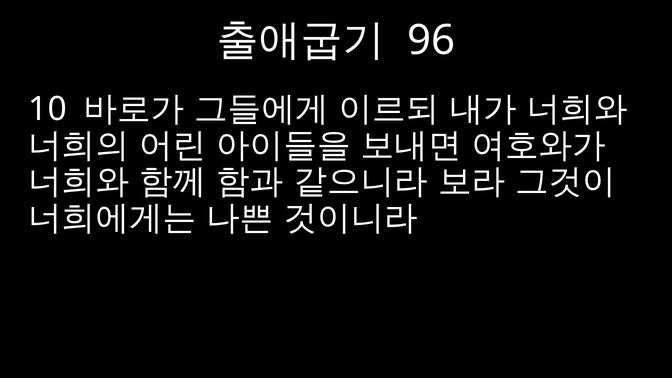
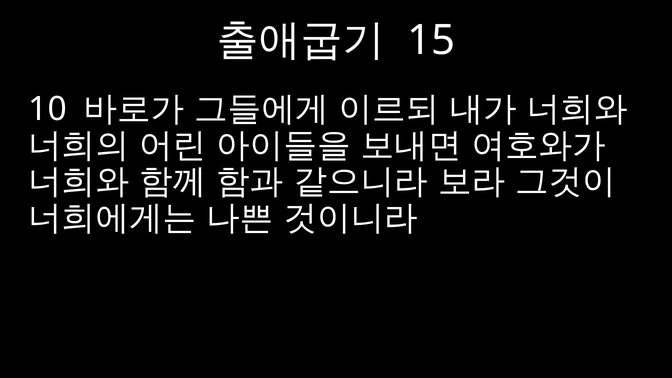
96: 96 -> 15
